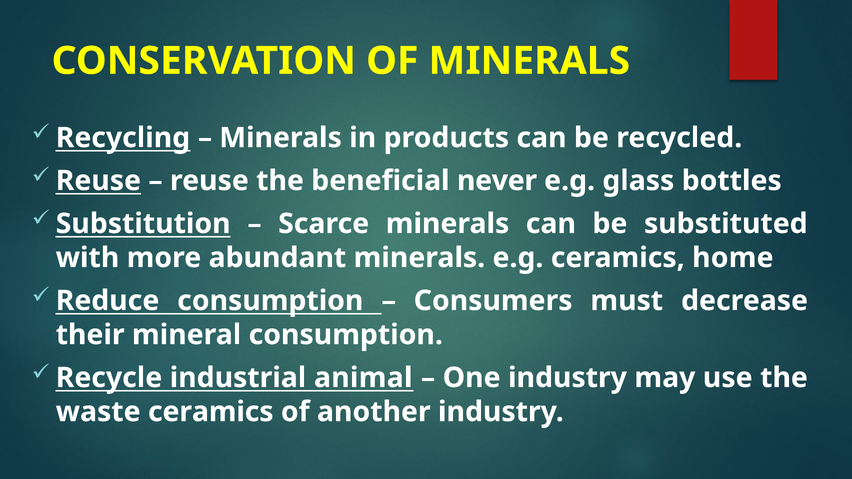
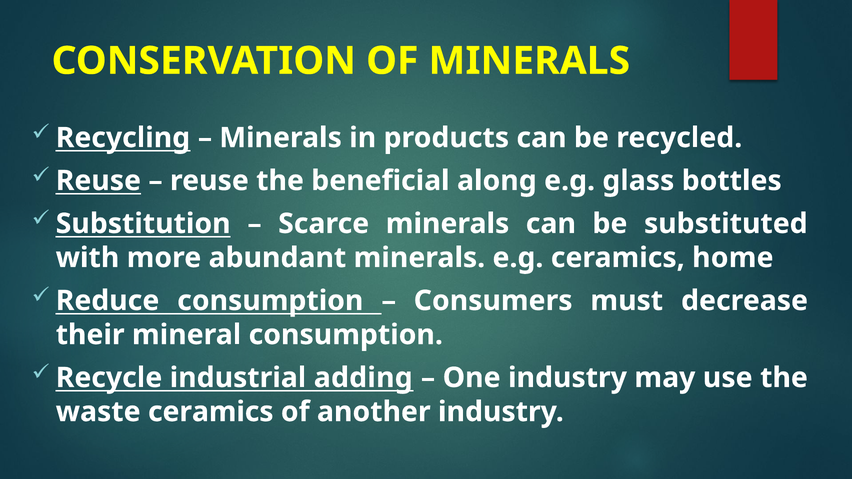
never: never -> along
animal: animal -> adding
